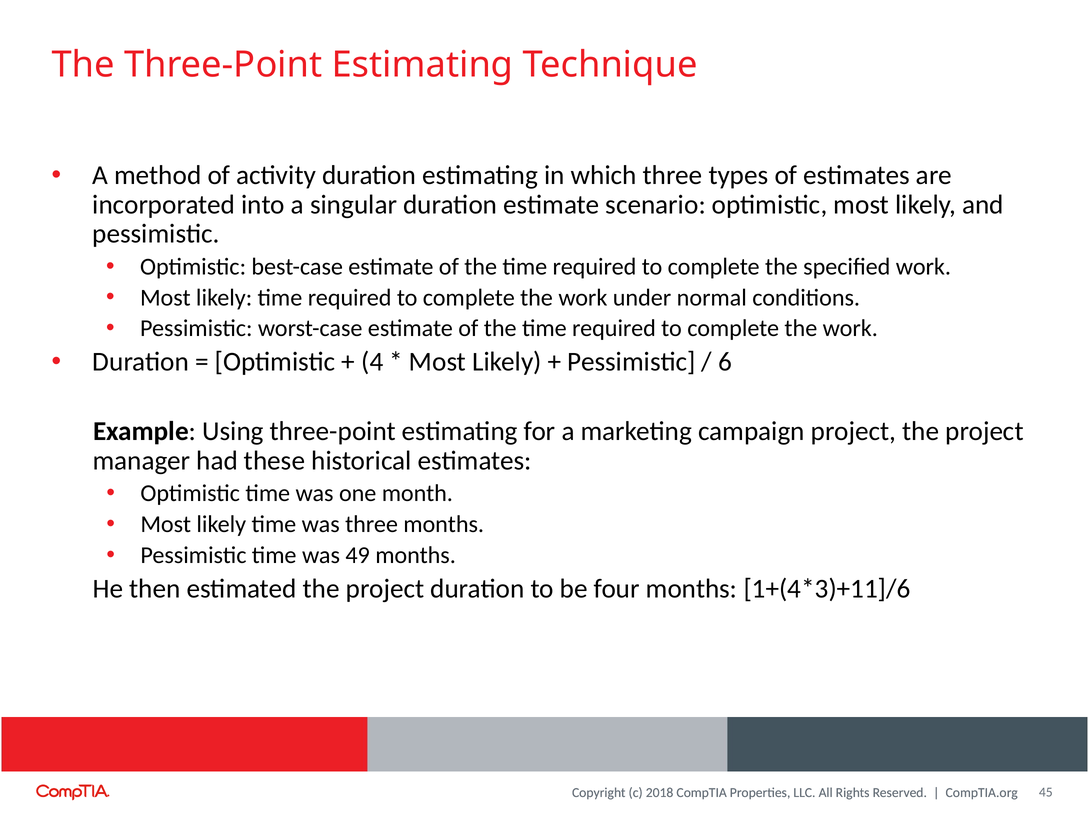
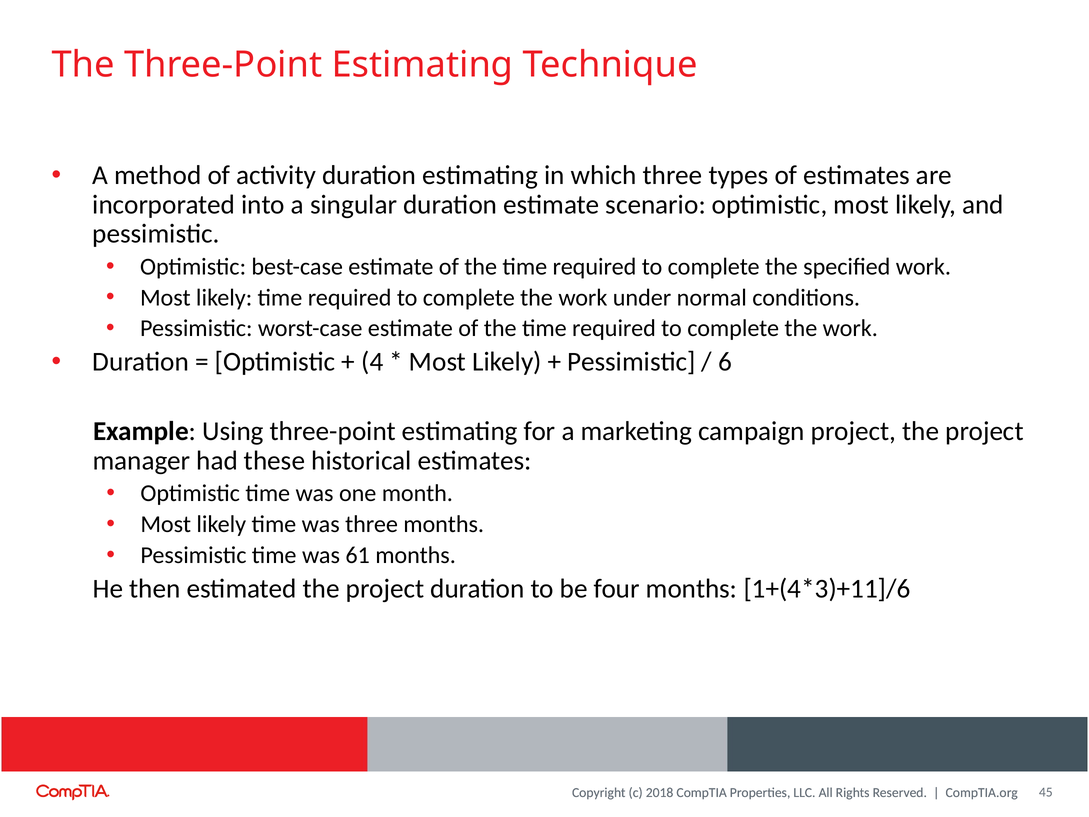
49: 49 -> 61
